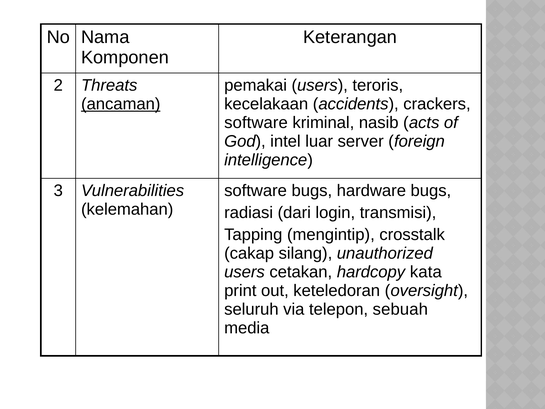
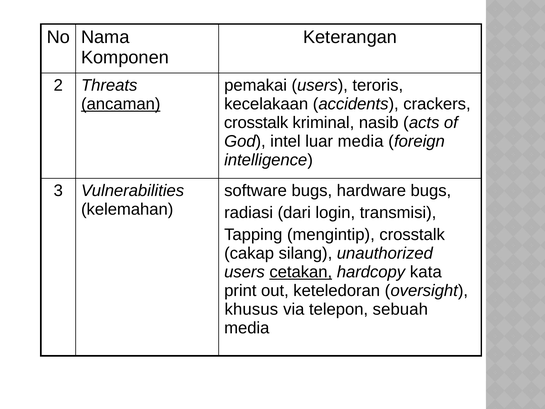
software at (256, 123): software -> crosstalk
luar server: server -> media
cetakan underline: none -> present
seluruh: seluruh -> khusus
